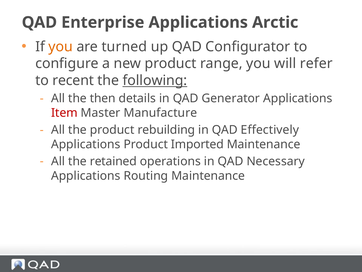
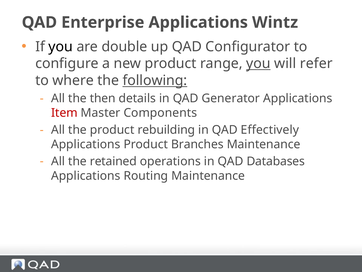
Arctic: Arctic -> Wintz
you at (61, 47) colour: orange -> black
turned: turned -> double
you at (258, 63) underline: none -> present
recent: recent -> where
Manufacture: Manufacture -> Components
Imported: Imported -> Branches
Necessary: Necessary -> Databases
